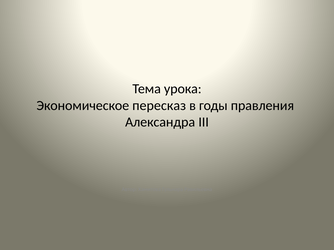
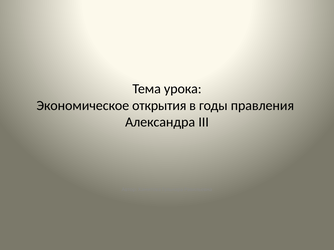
пересказ: пересказ -> открытия
